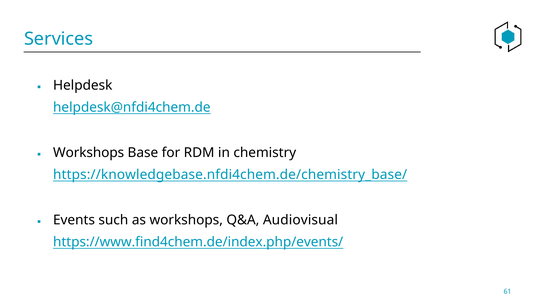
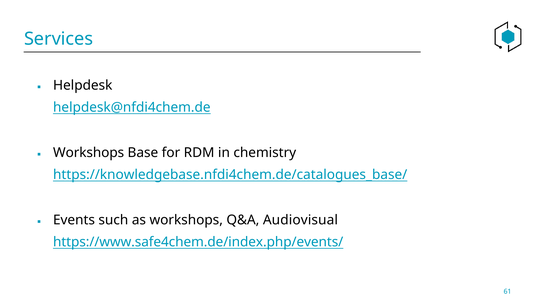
https://knowledgebase.nfdi4chem.de/chemistry_base/: https://knowledgebase.nfdi4chem.de/chemistry_base/ -> https://knowledgebase.nfdi4chem.de/catalogues_base/
https://www.find4chem.de/index.php/events/: https://www.find4chem.de/index.php/events/ -> https://www.safe4chem.de/index.php/events/
